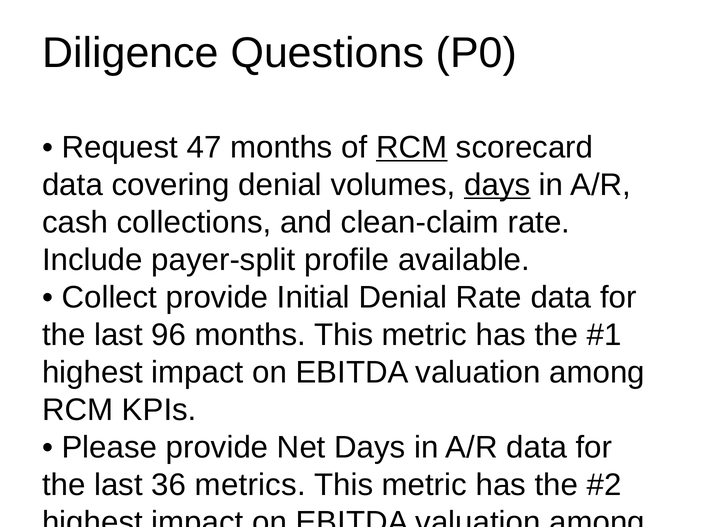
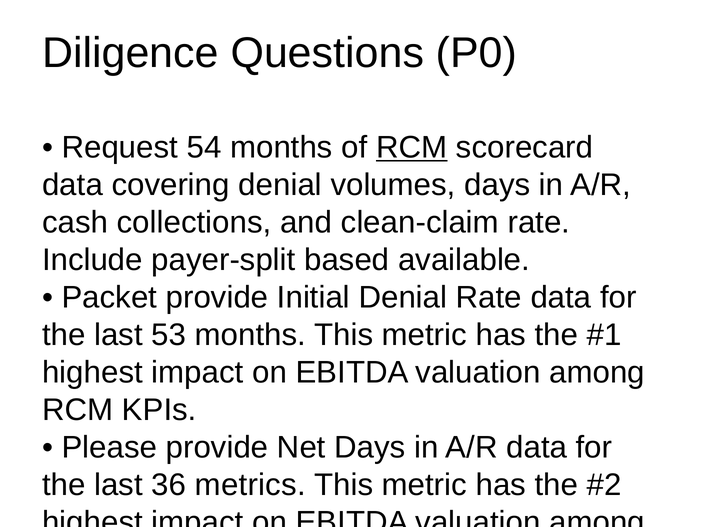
47: 47 -> 54
days at (497, 185) underline: present -> none
profile: profile -> based
Collect at (109, 297): Collect -> Packet
96: 96 -> 53
